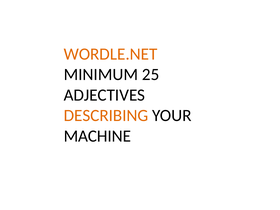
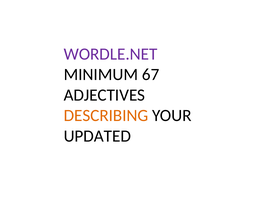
WORDLE.NET colour: orange -> purple
25: 25 -> 67
MACHINE: MACHINE -> UPDATED
